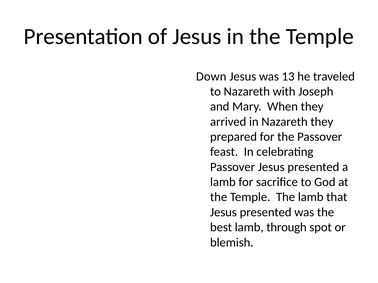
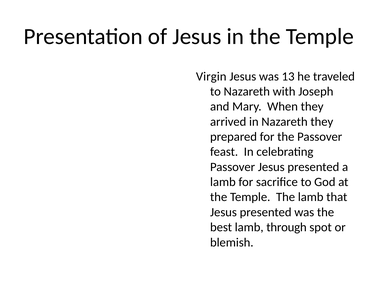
Down: Down -> Virgin
